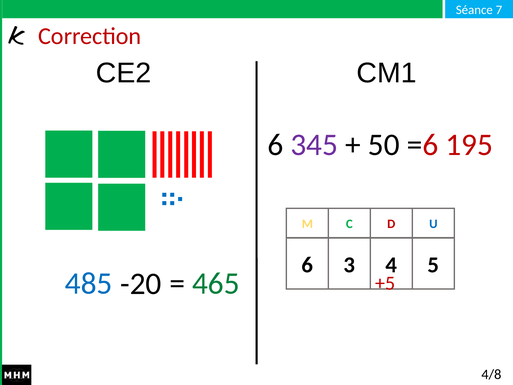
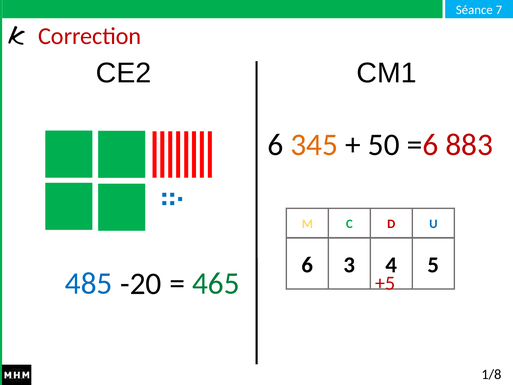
345 colour: purple -> orange
195: 195 -> 883
4/8: 4/8 -> 1/8
